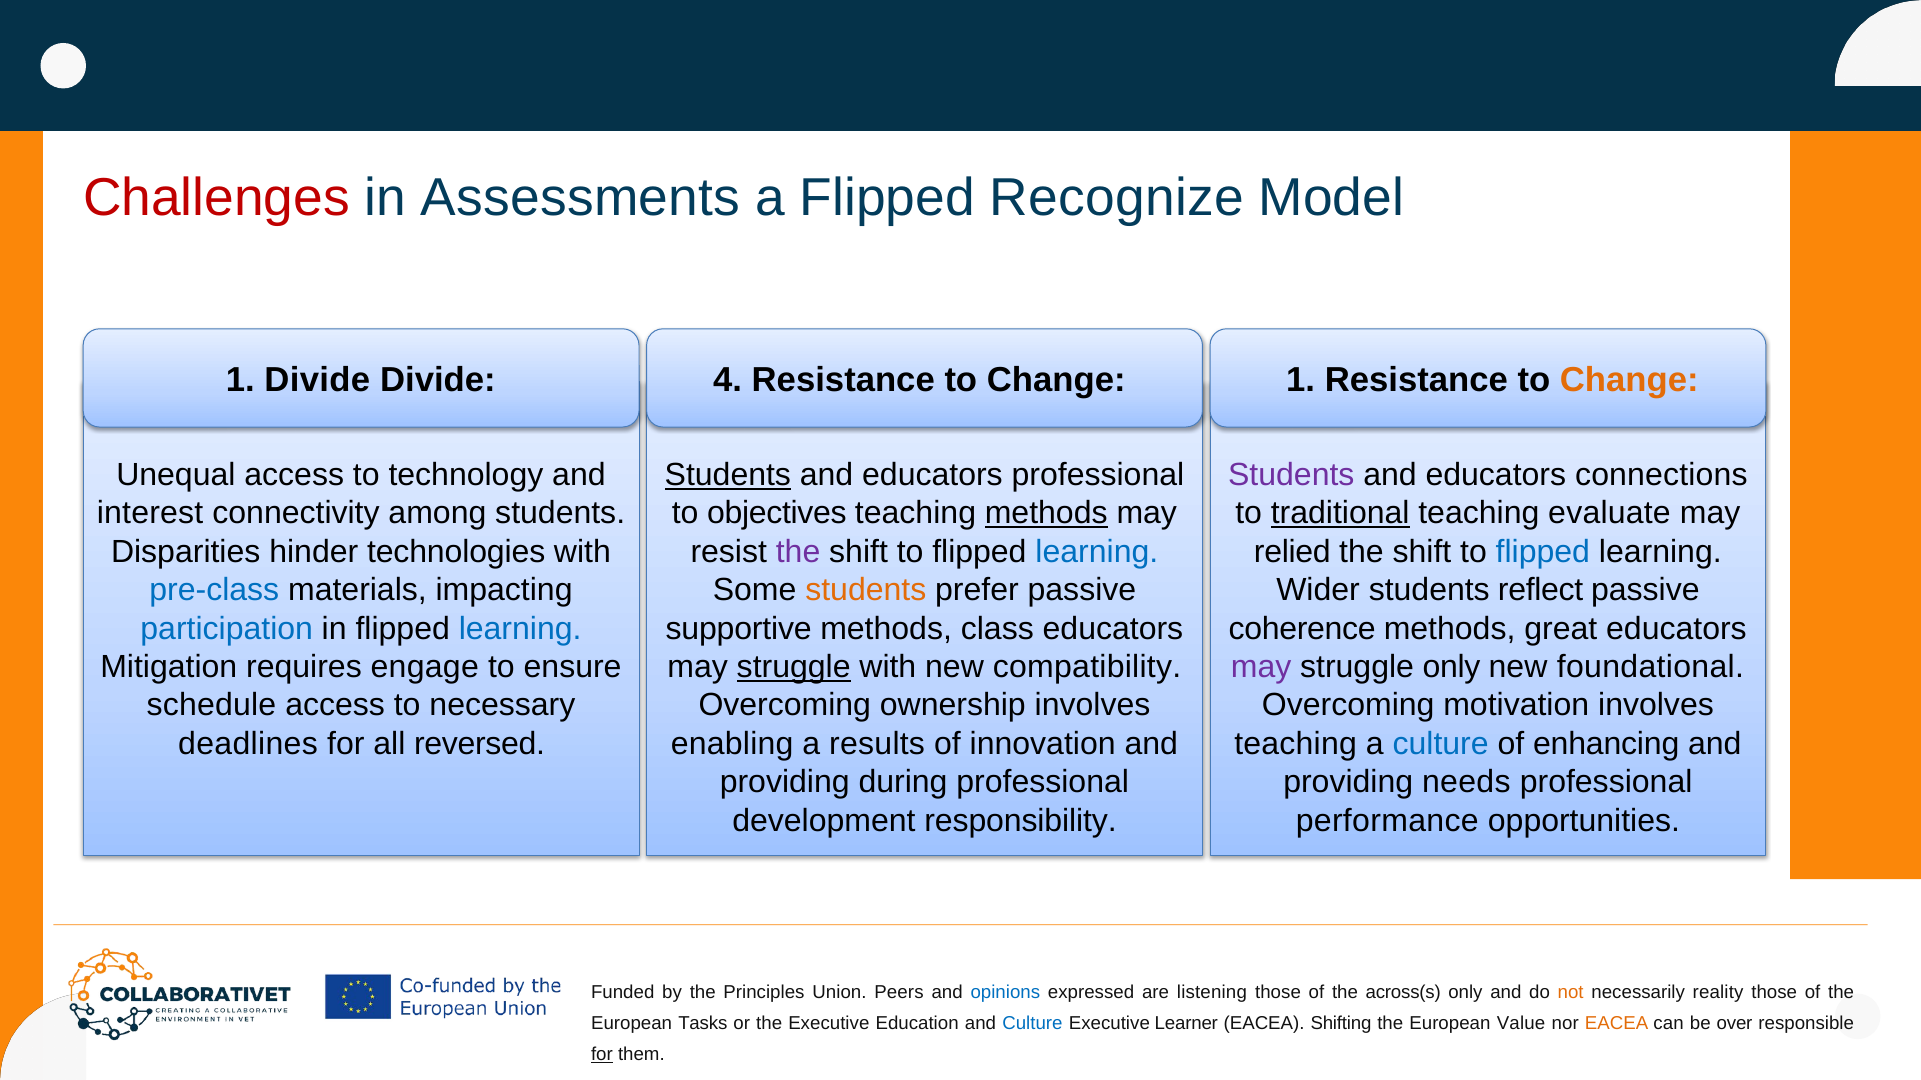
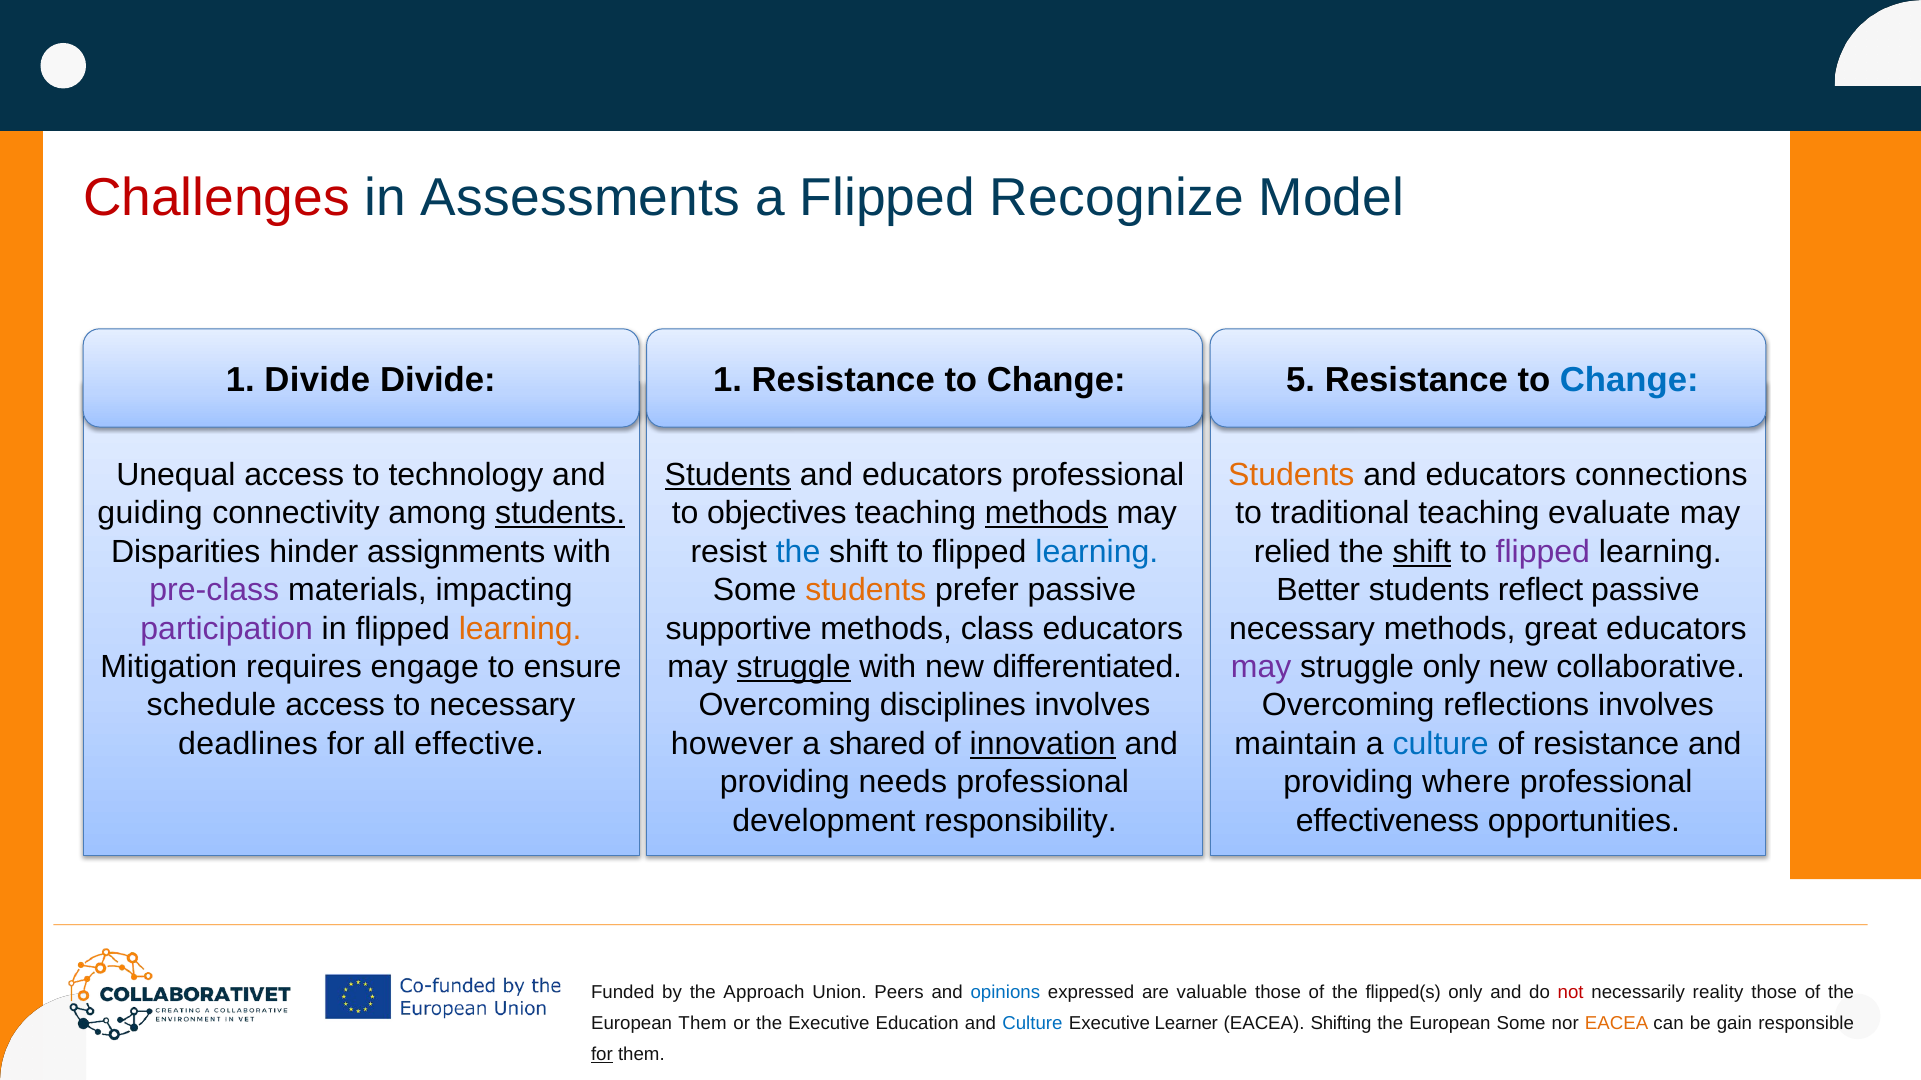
Divide 4: 4 -> 1
Change 1: 1 -> 5
Change at (1629, 381) colour: orange -> blue
Students at (1291, 475) colour: purple -> orange
interest: interest -> guiding
students at (560, 514) underline: none -> present
traditional underline: present -> none
technologies: technologies -> assignments
the at (798, 552) colour: purple -> blue
shift at (1422, 552) underline: none -> present
flipped at (1543, 552) colour: blue -> purple
pre-class colour: blue -> purple
Wider: Wider -> Better
participation colour: blue -> purple
learning at (520, 629) colour: blue -> orange
coherence at (1302, 629): coherence -> necessary
compatibility: compatibility -> differentiated
foundational: foundational -> collaborative
ownership: ownership -> disciplines
motivation: motivation -> reflections
reversed: reversed -> effective
enabling: enabling -> however
results: results -> shared
innovation underline: none -> present
teaching at (1296, 744): teaching -> maintain
of enhancing: enhancing -> resistance
during: during -> needs
needs: needs -> where
performance: performance -> effectiveness
Principles: Principles -> Approach
listening: listening -> valuable
across(s: across(s -> flipped(s
not colour: orange -> red
European Tasks: Tasks -> Them
European Value: Value -> Some
over: over -> gain
